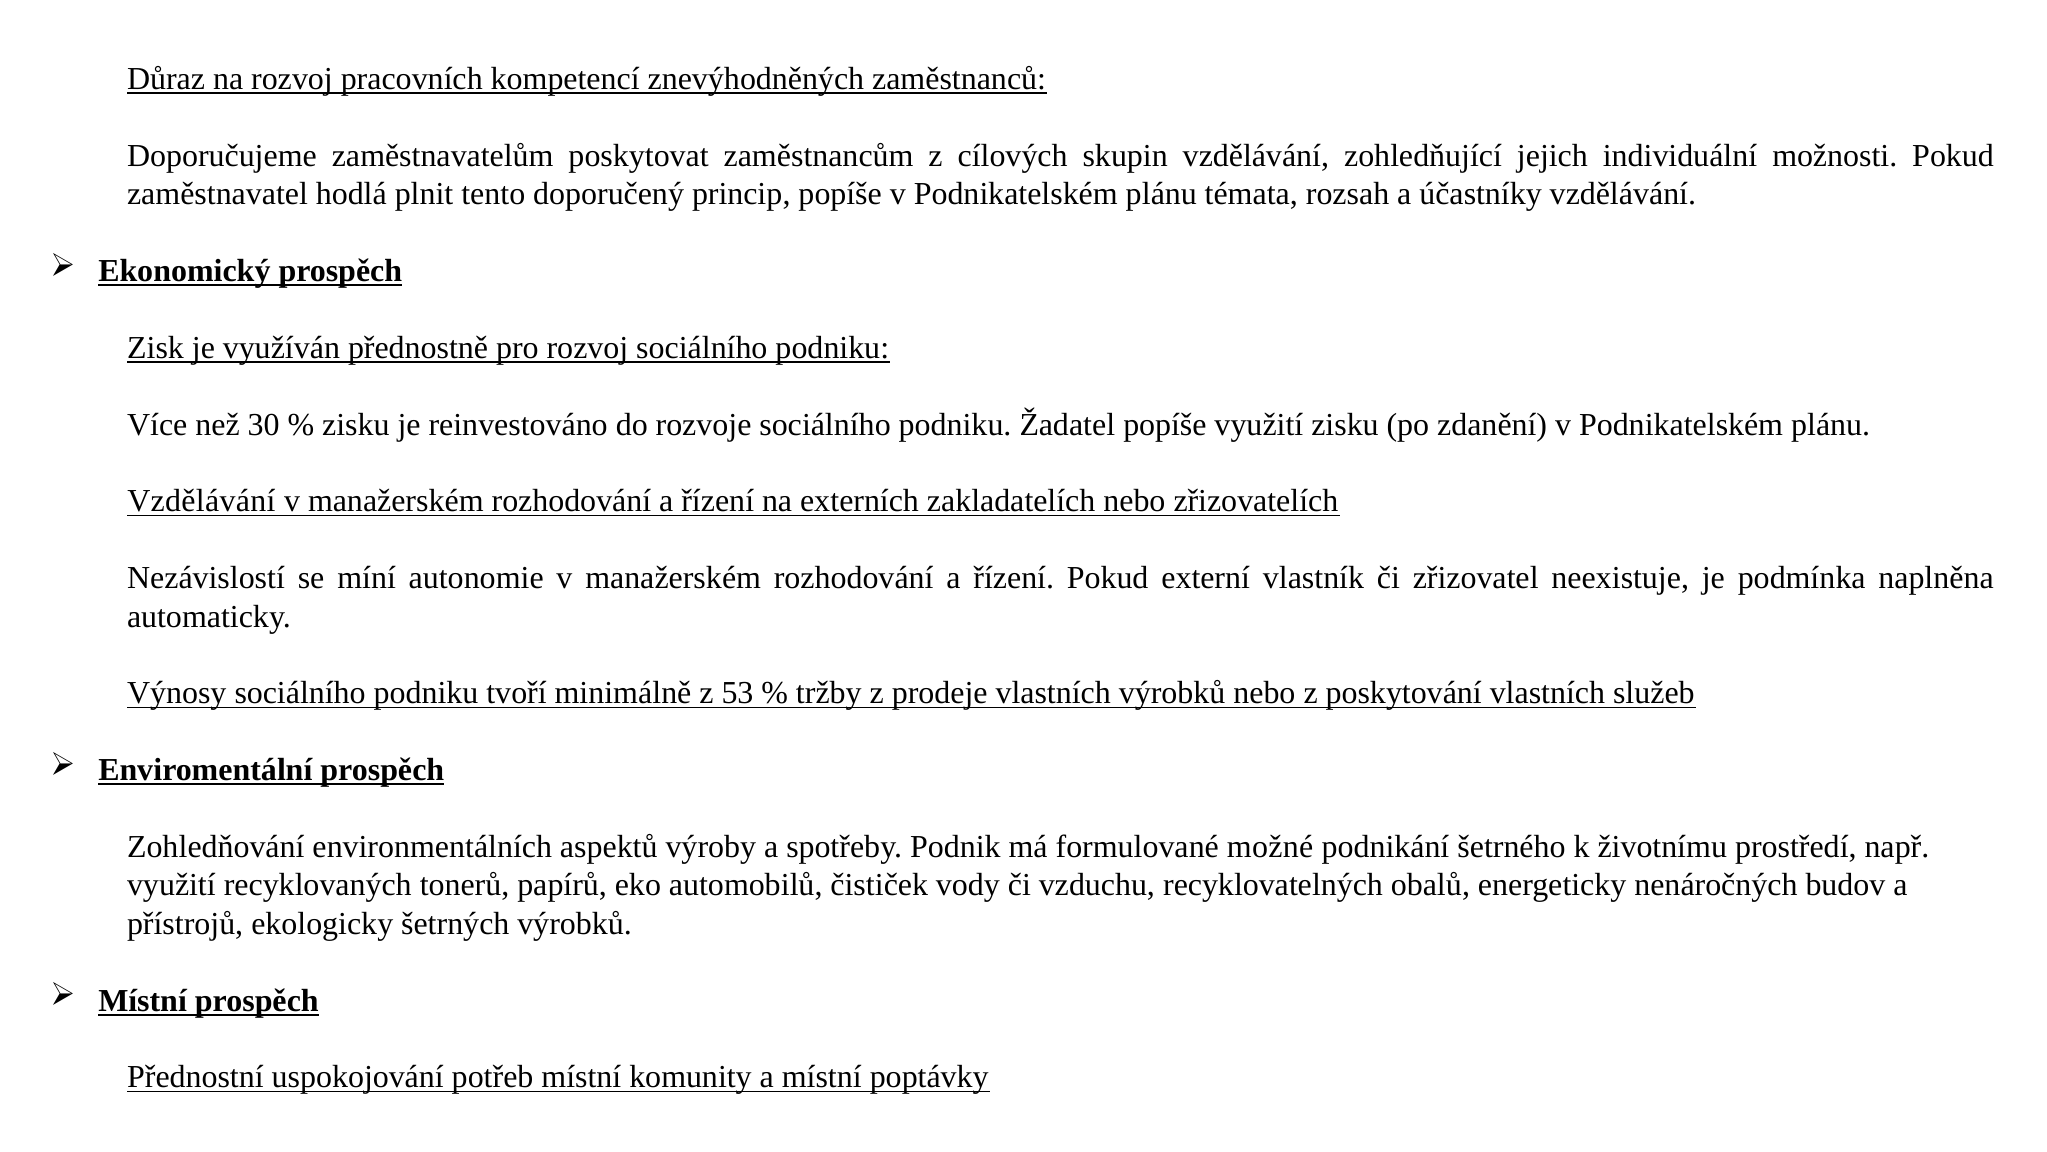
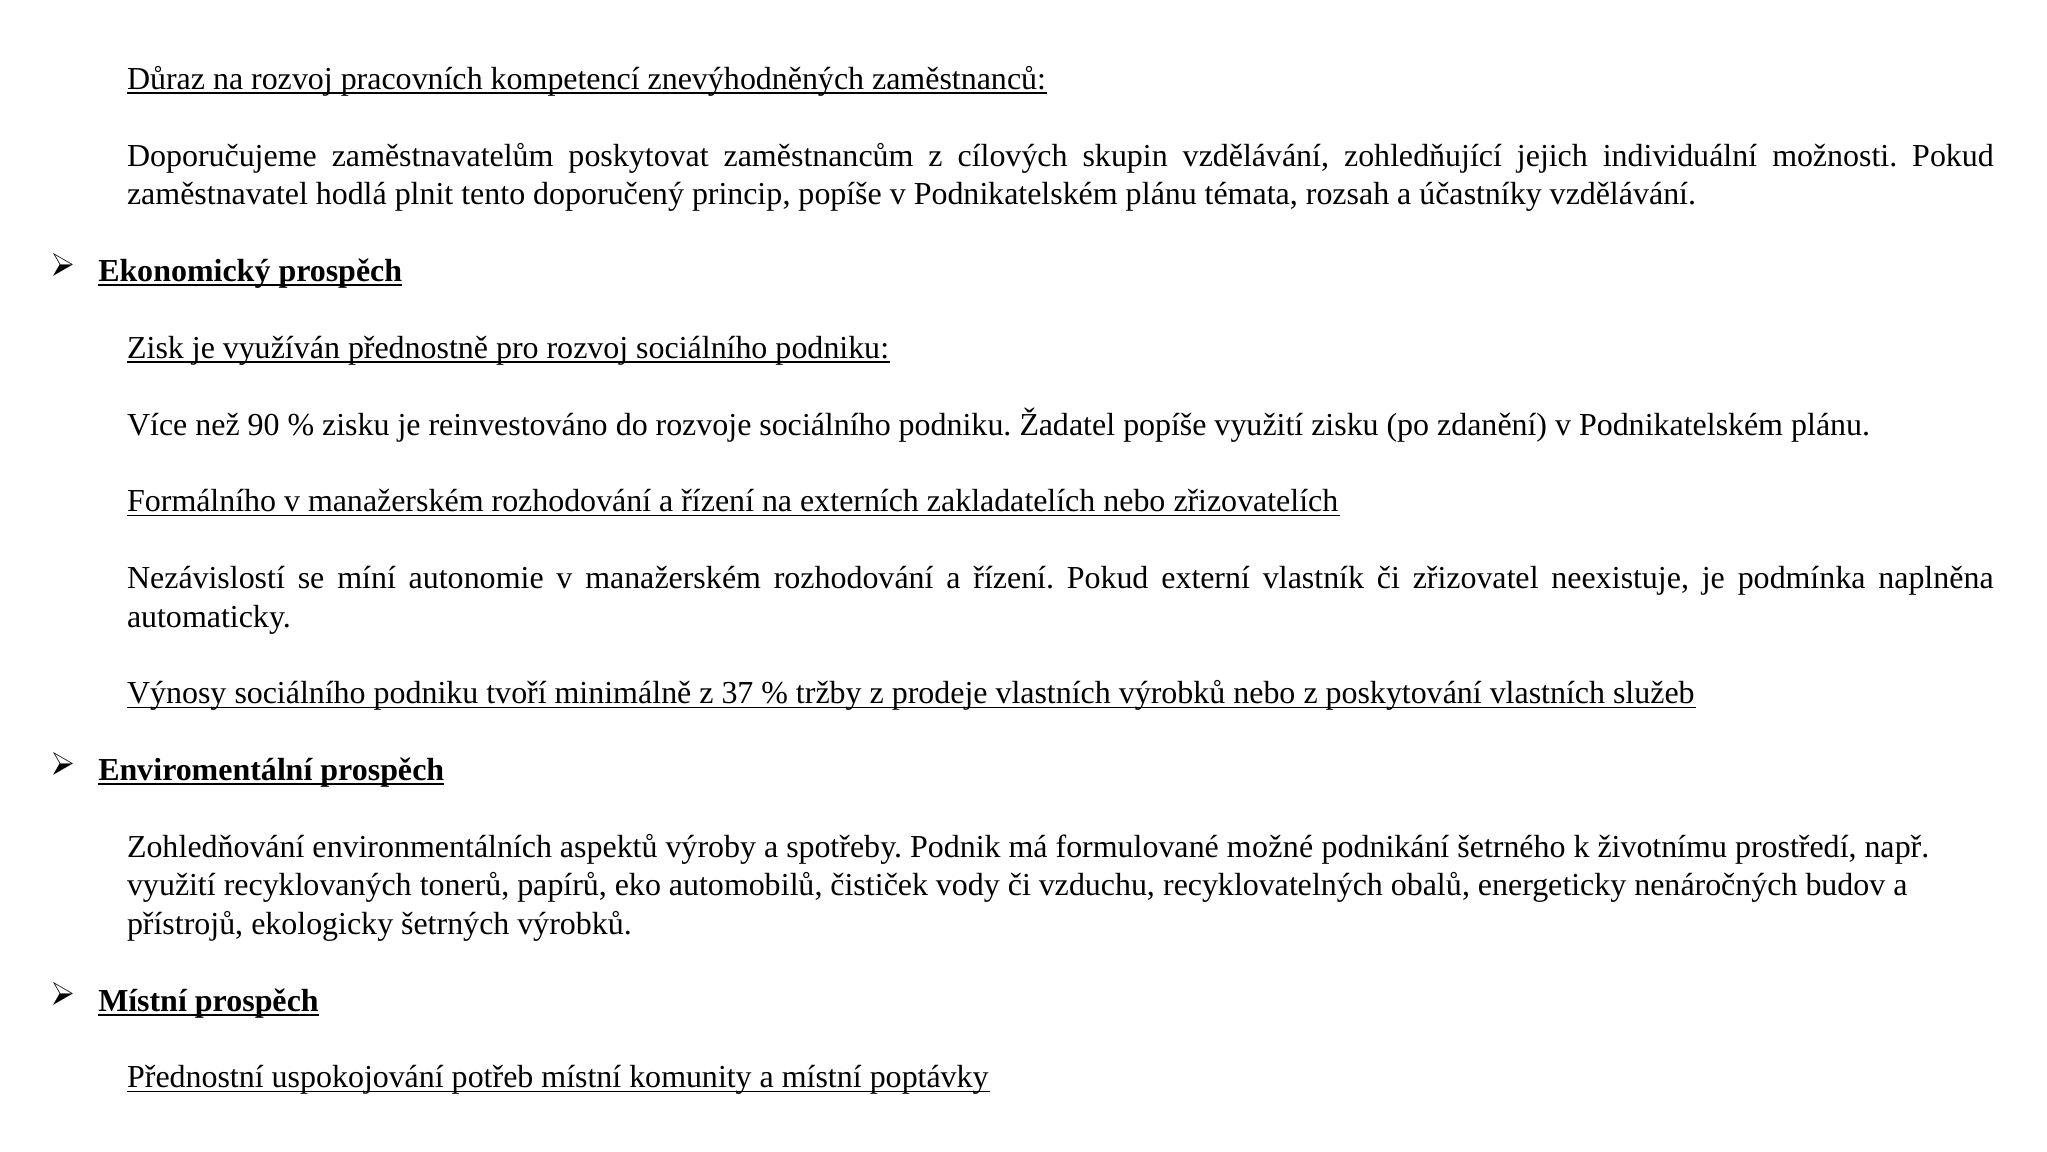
30: 30 -> 90
Vzdělávání at (201, 501): Vzdělávání -> Formálního
53: 53 -> 37
